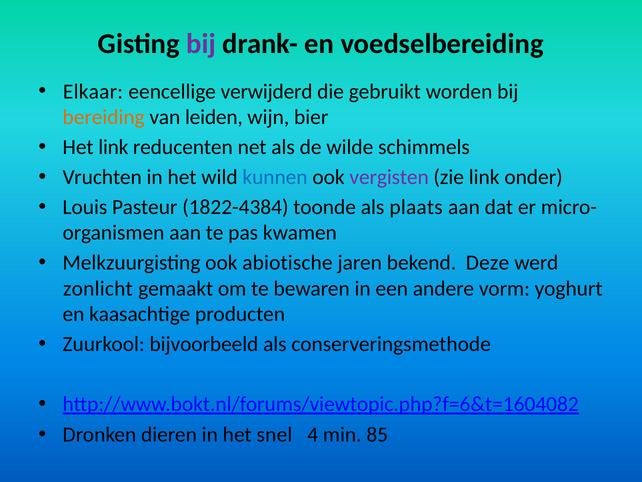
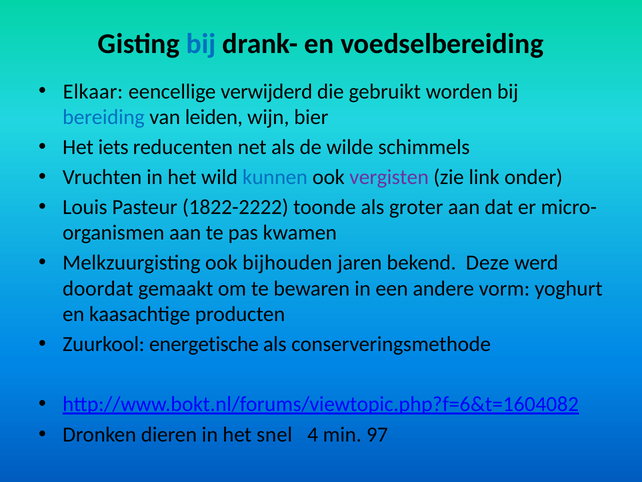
bij at (201, 44) colour: purple -> blue
bereiding colour: orange -> blue
Het link: link -> iets
1822-4384: 1822-4384 -> 1822-2222
plaats: plaats -> groter
abiotische: abiotische -> bijhouden
zonlicht: zonlicht -> doordat
bijvoorbeeld: bijvoorbeeld -> energetische
85: 85 -> 97
